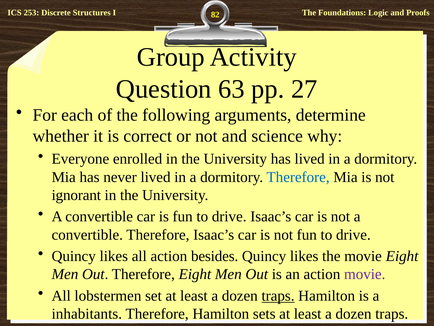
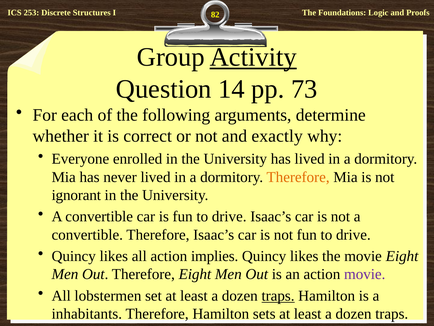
Activity underline: none -> present
63: 63 -> 14
27: 27 -> 73
science: science -> exactly
Therefore at (298, 177) colour: blue -> orange
besides: besides -> implies
